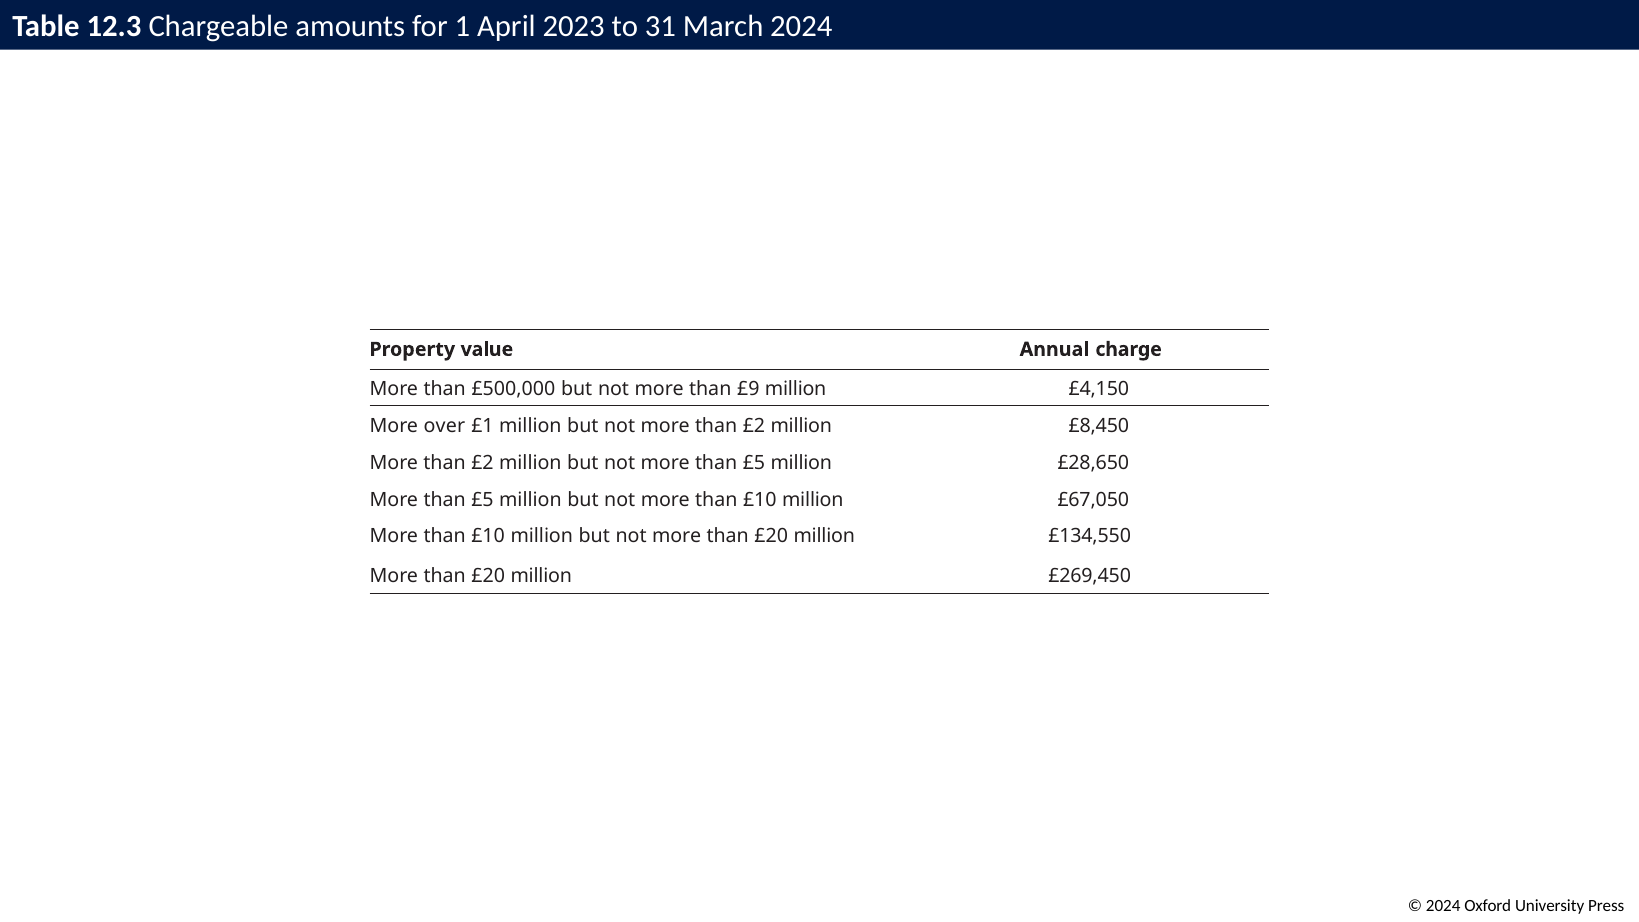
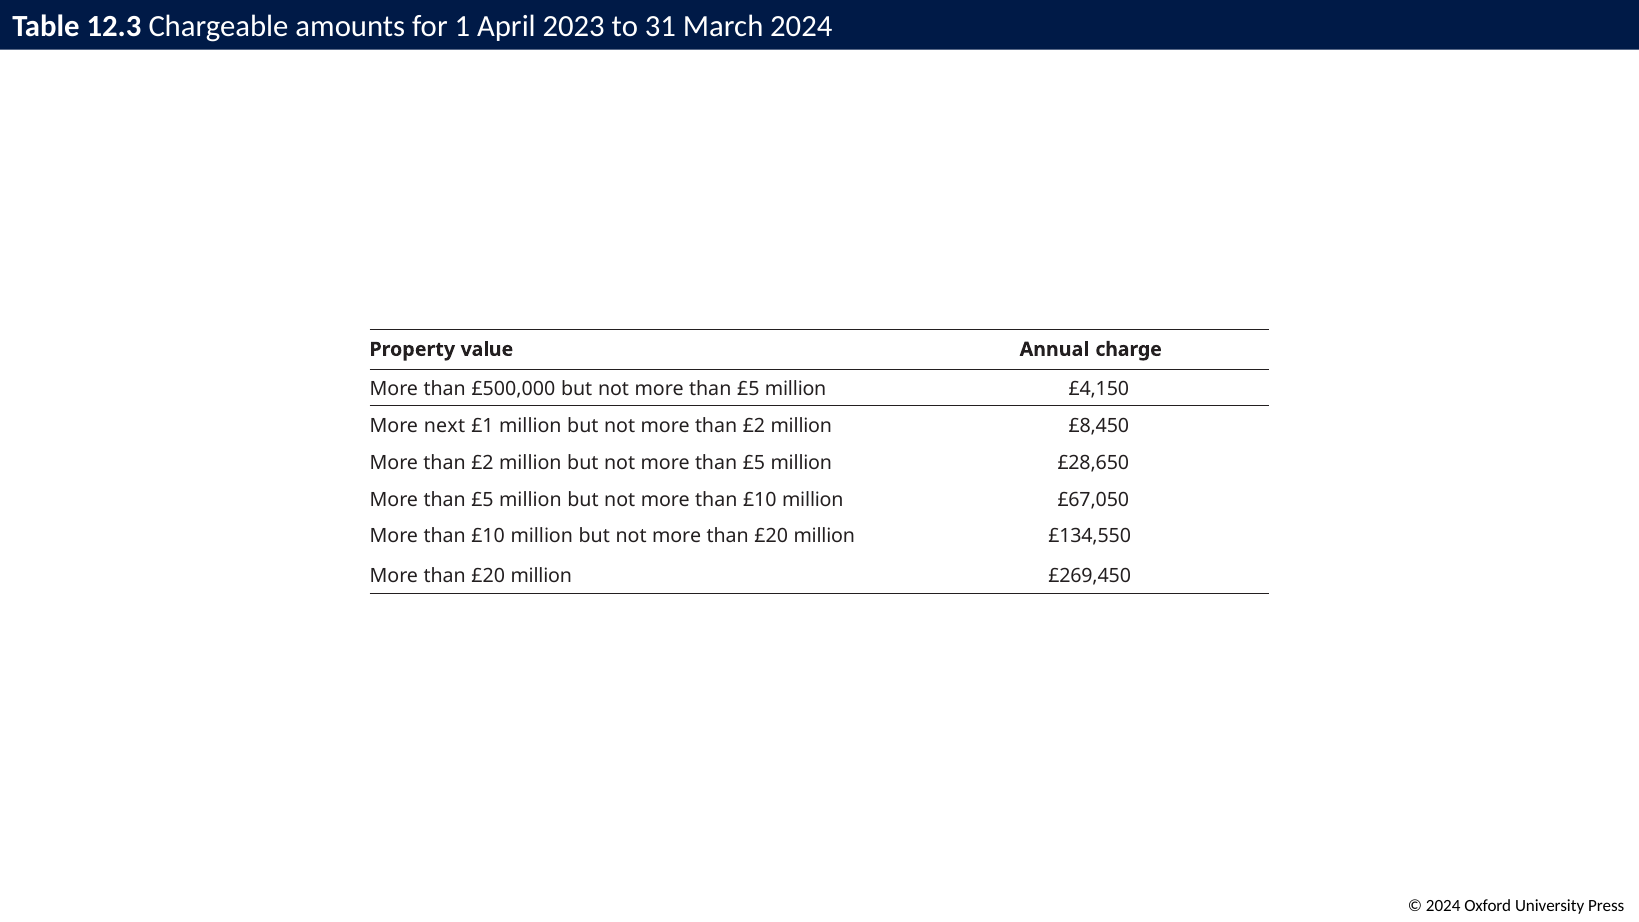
£9 at (748, 389): £9 -> £5
over: over -> next
